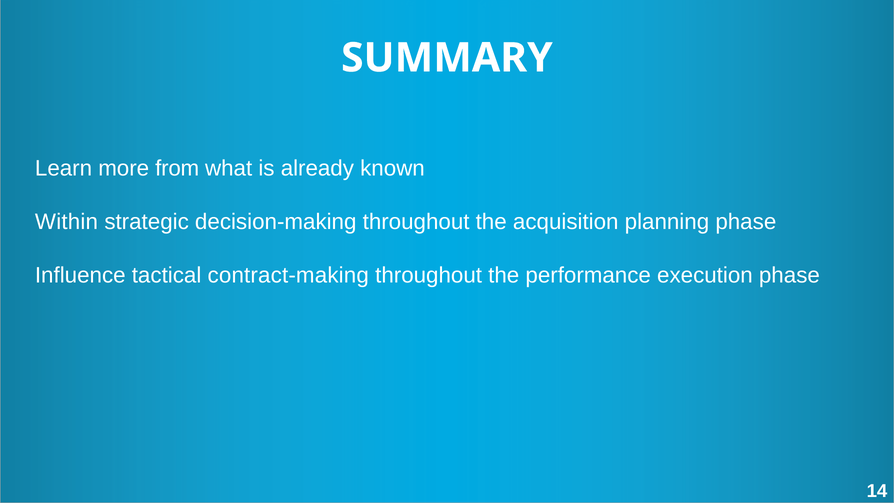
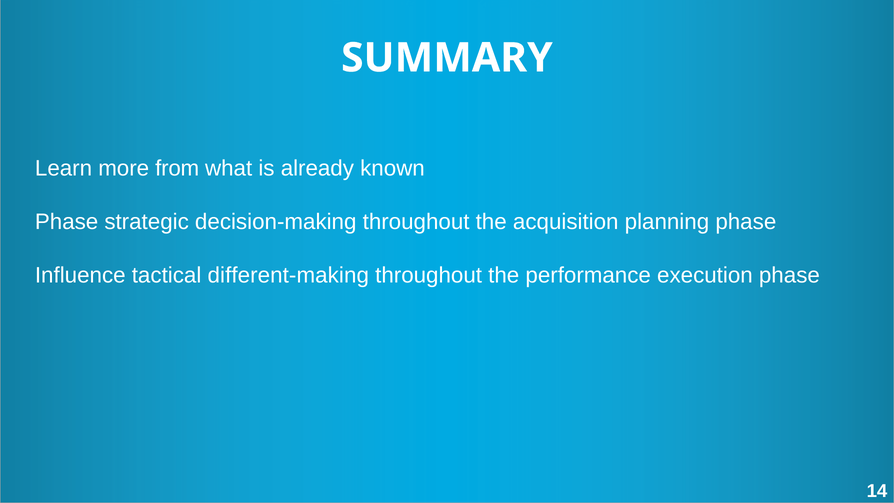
Within at (67, 222): Within -> Phase
contract-making: contract-making -> different-making
